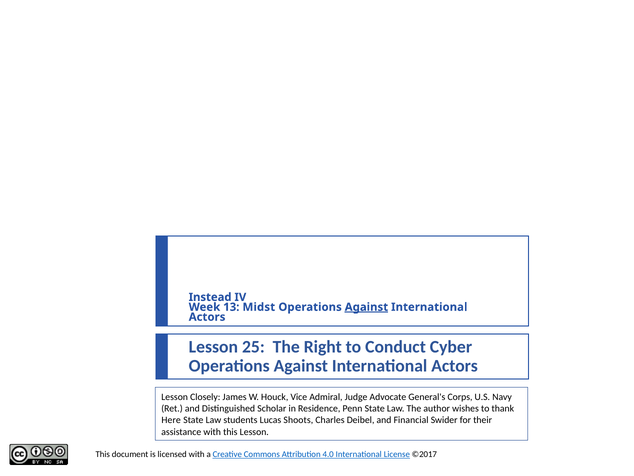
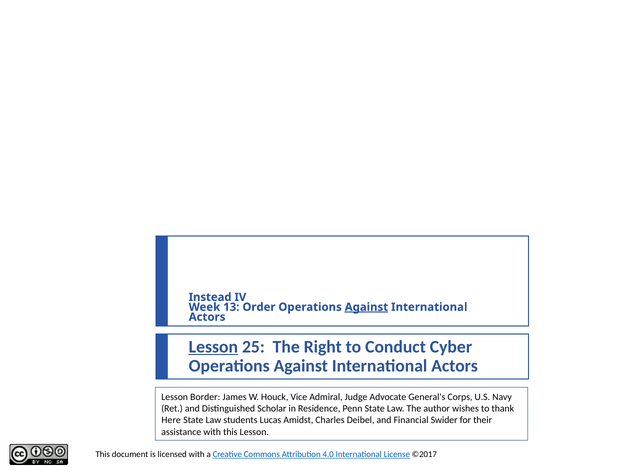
Midst: Midst -> Order
Lesson at (213, 346) underline: none -> present
Closely: Closely -> Border
Shoots: Shoots -> Amidst
